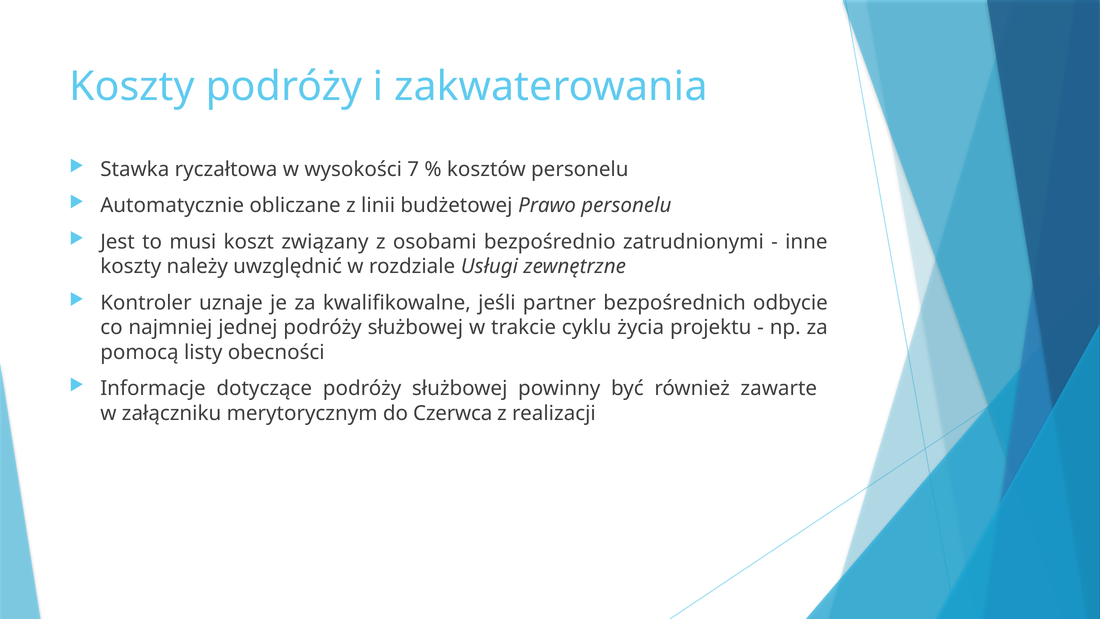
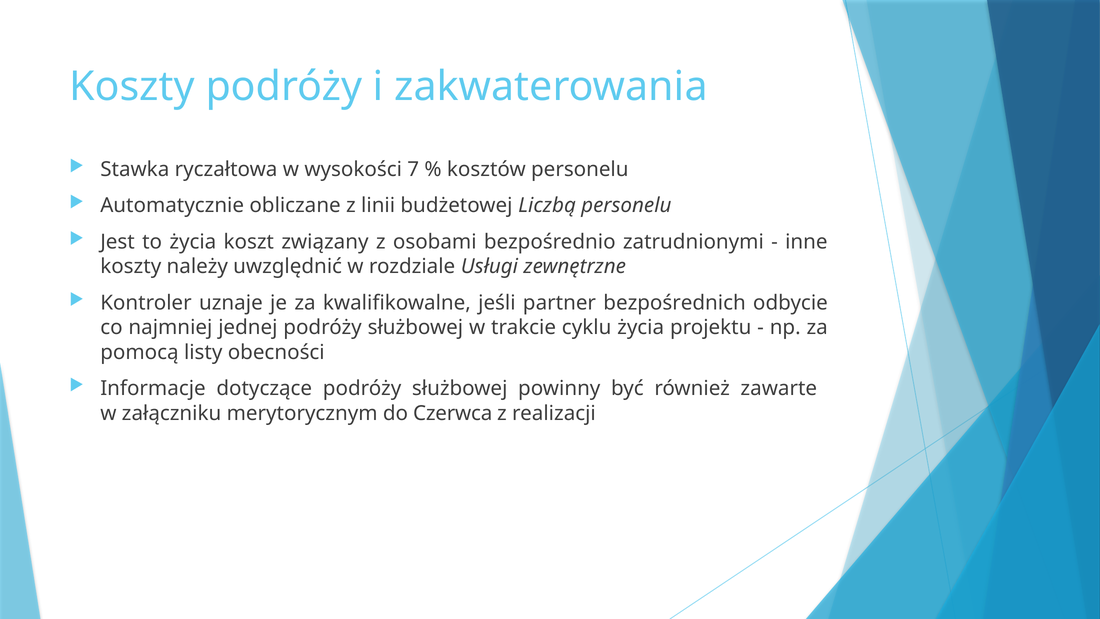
Prawo: Prawo -> Liczbą
to musi: musi -> życia
